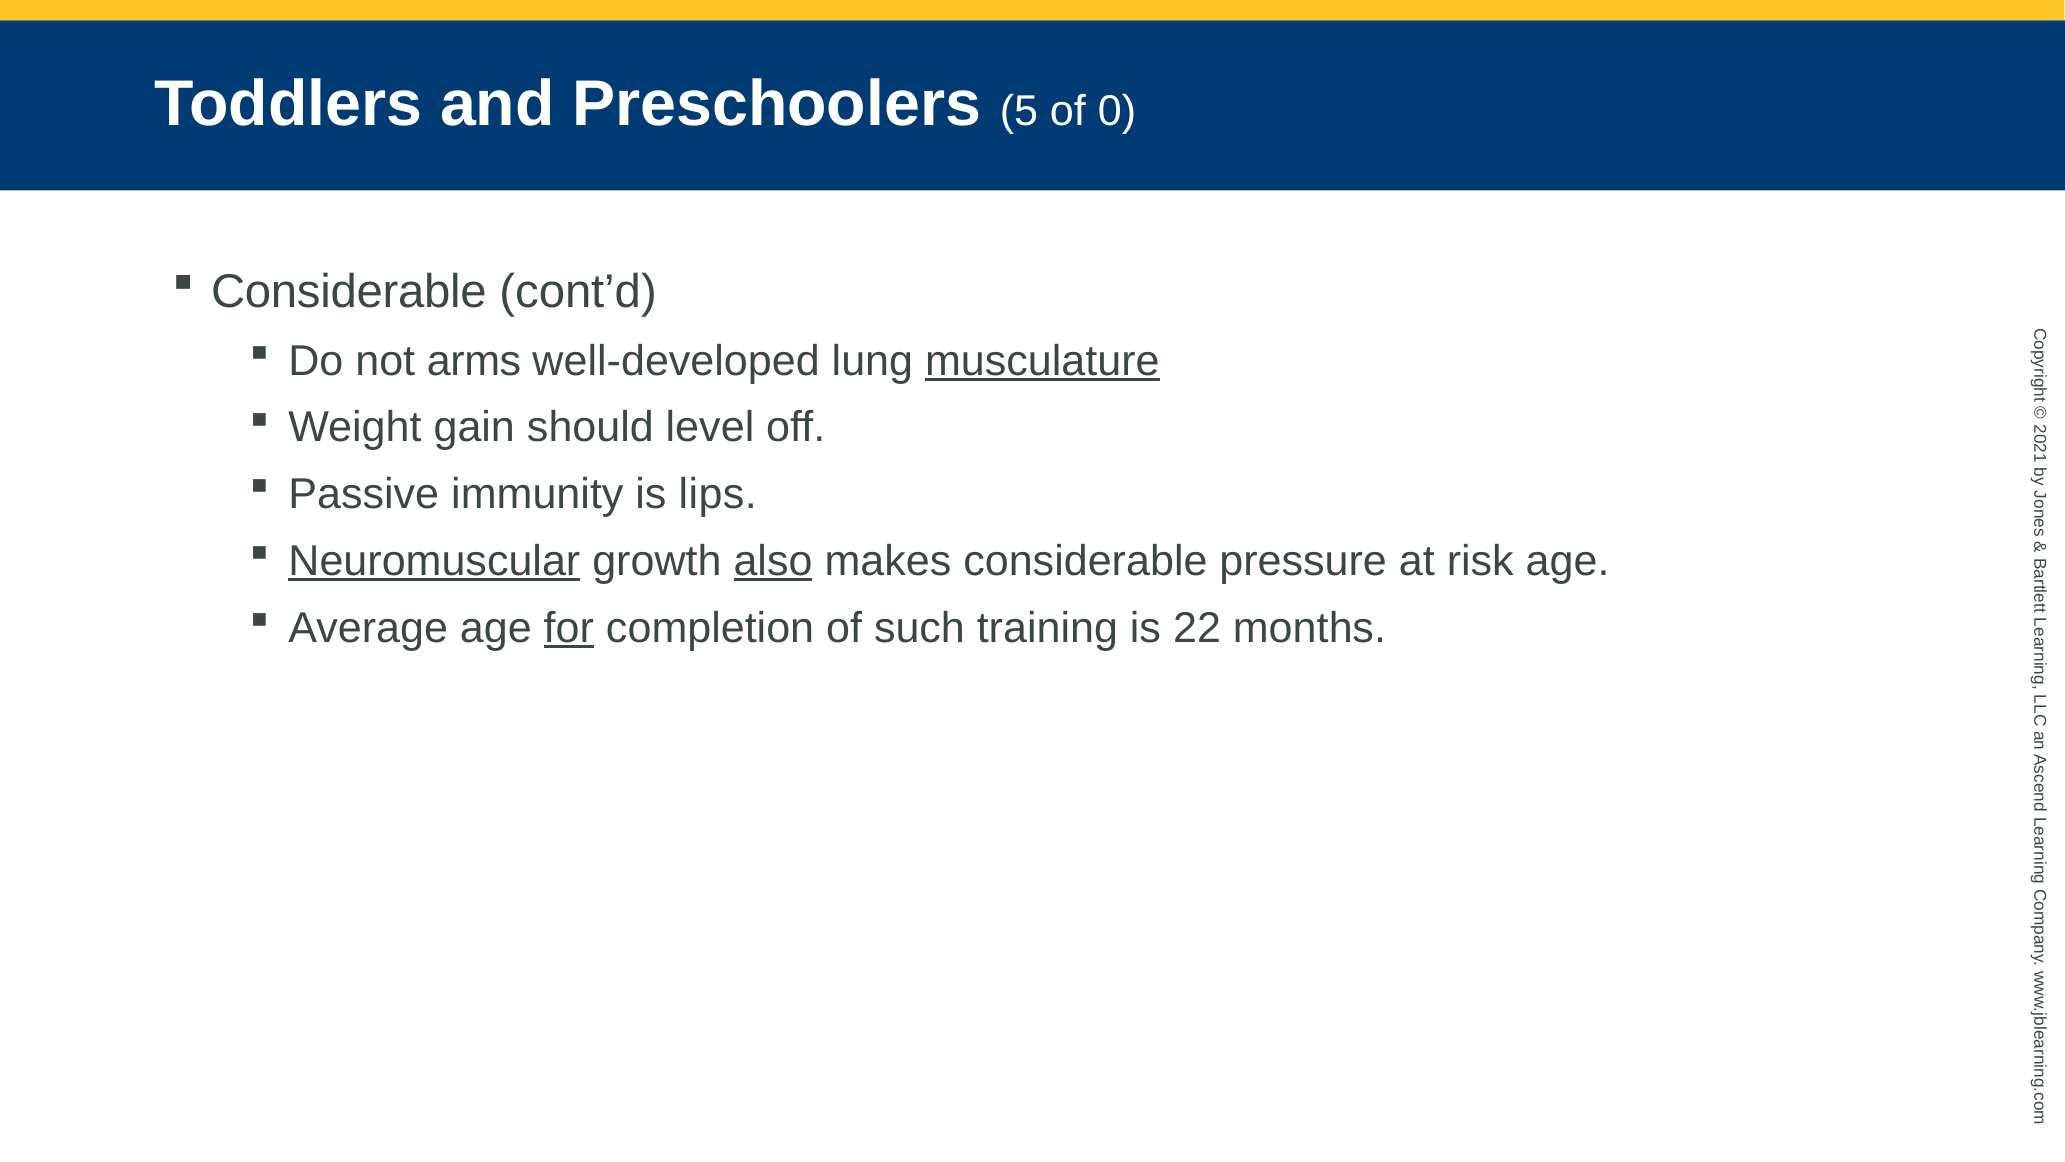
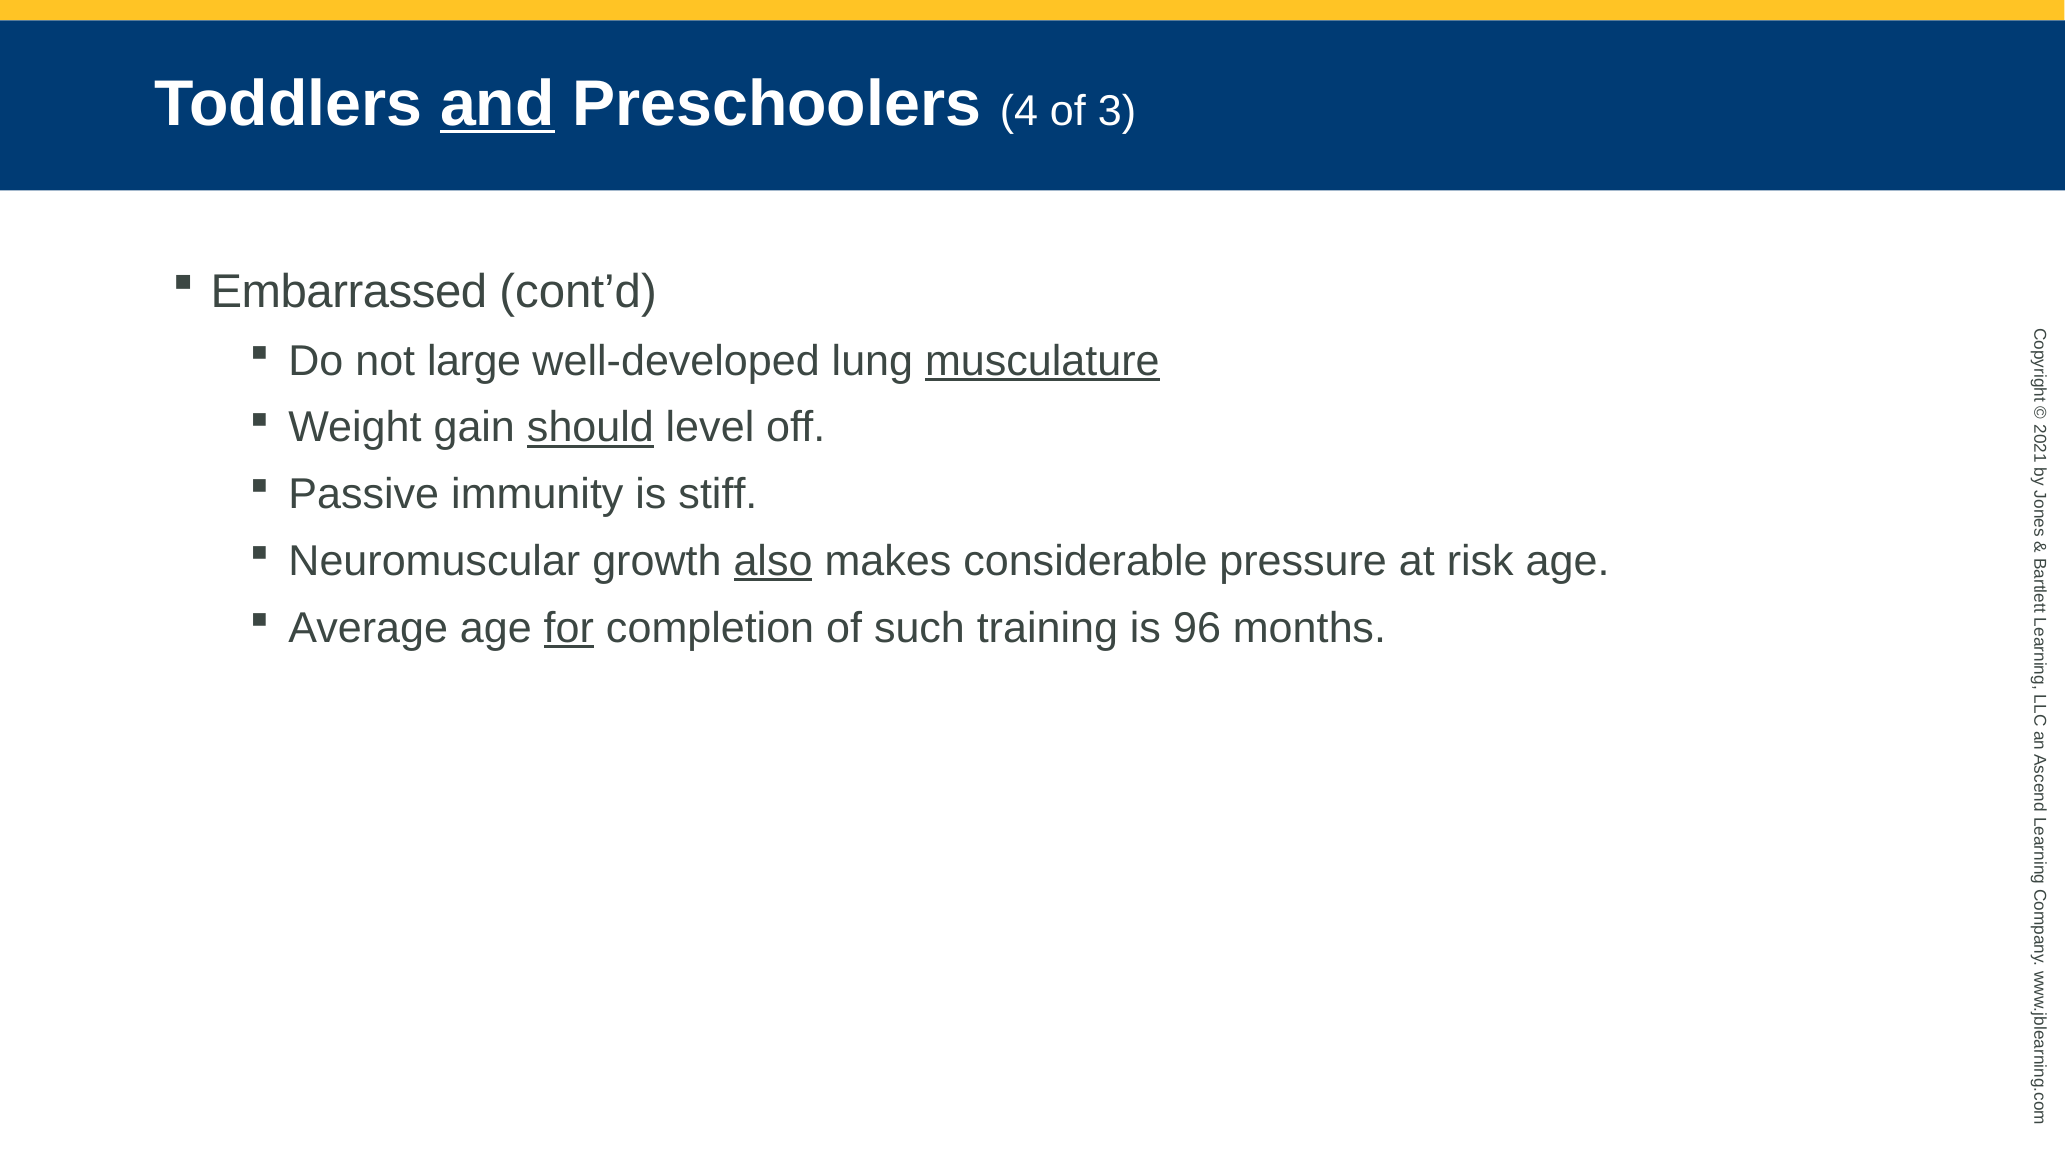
and underline: none -> present
5: 5 -> 4
of 0: 0 -> 3
Considerable at (349, 292): Considerable -> Embarrassed
arms: arms -> large
should underline: none -> present
lips: lips -> stiff
Neuromuscular underline: present -> none
22: 22 -> 96
